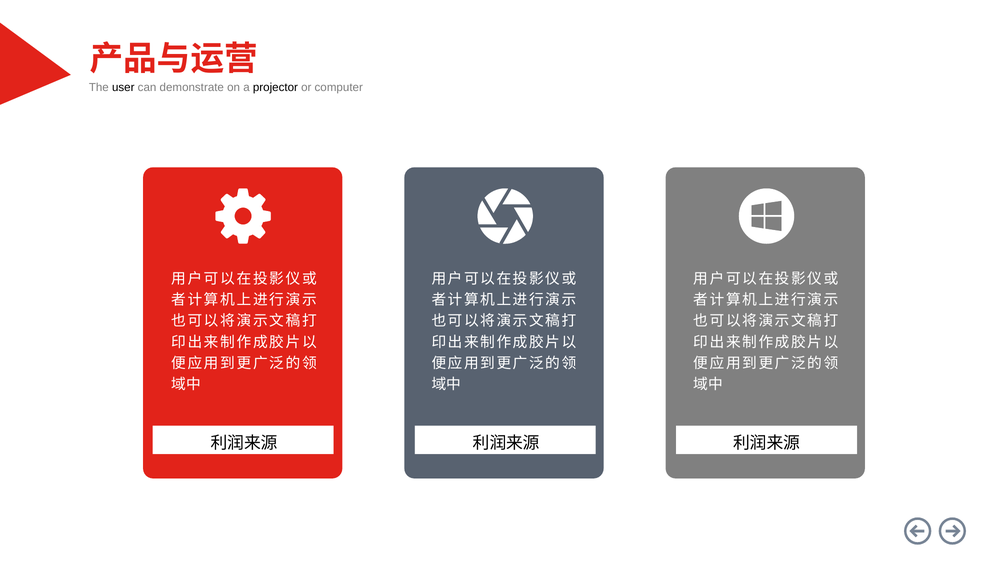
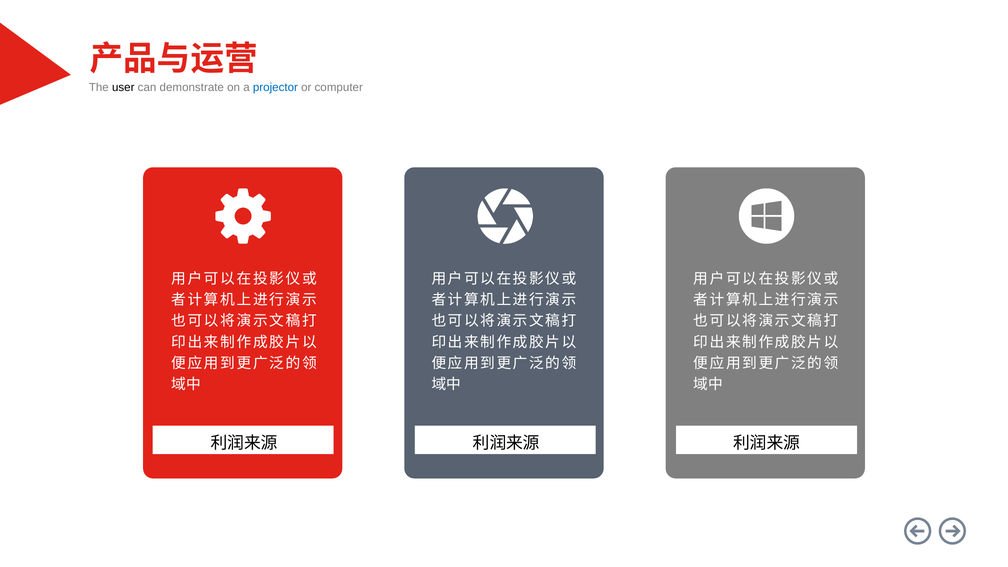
projector colour: black -> blue
